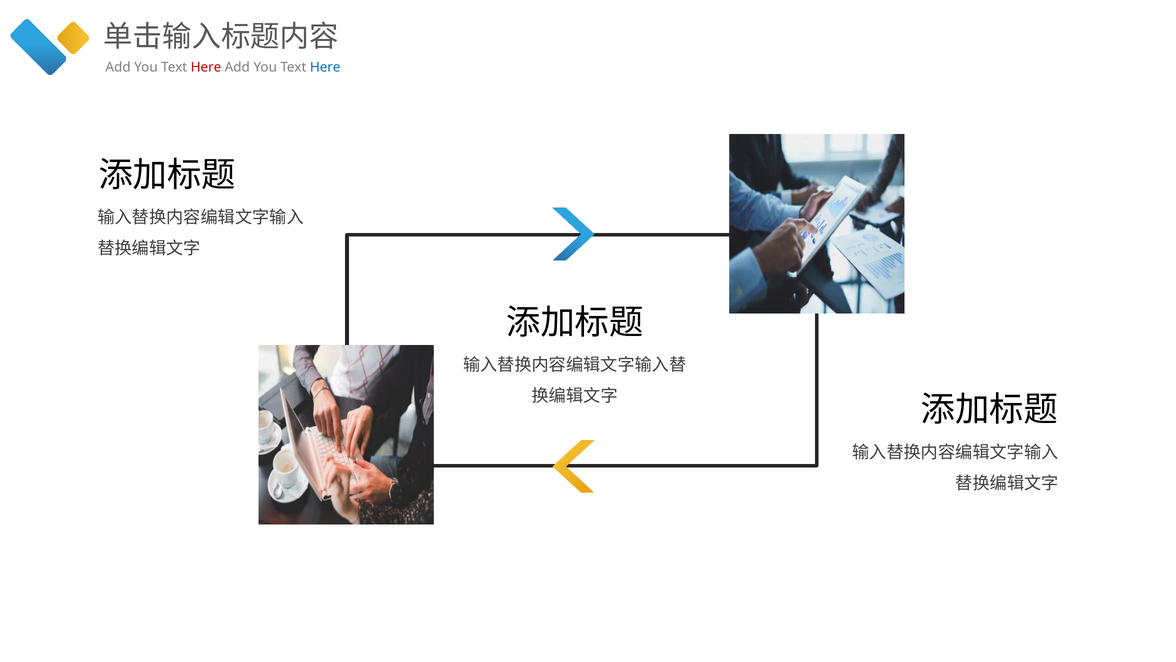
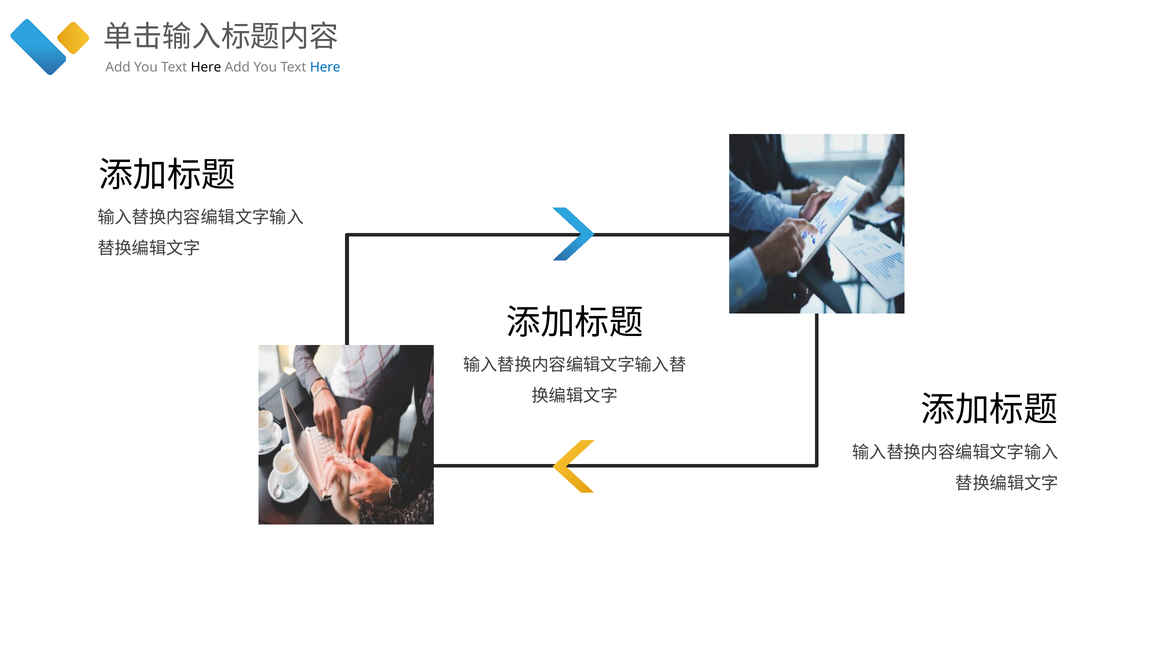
Here at (206, 67) colour: red -> black
